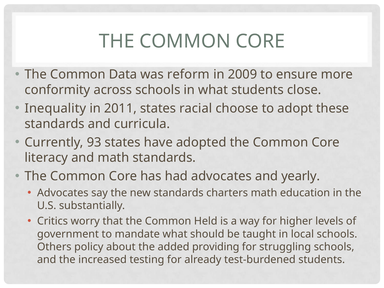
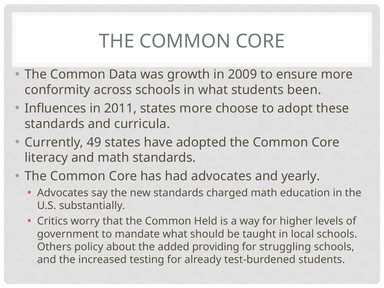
reform: reform -> growth
close: close -> been
Inequality: Inequality -> Influences
states racial: racial -> more
93: 93 -> 49
charters: charters -> charged
